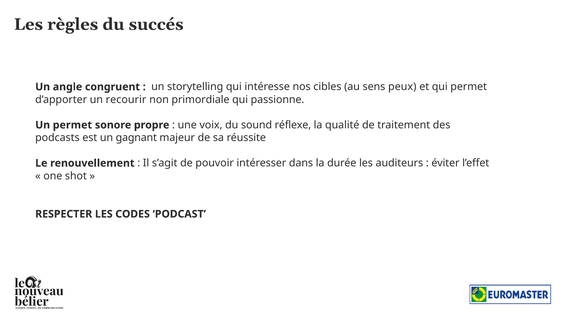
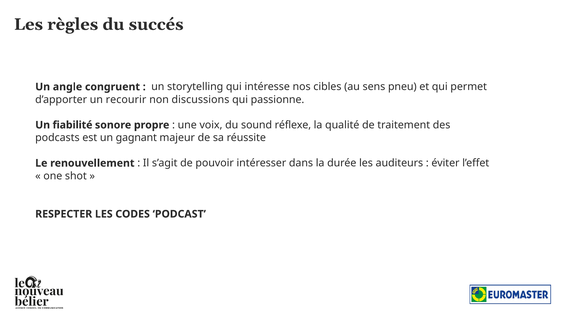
peux: peux -> pneu
primordiale: primordiale -> discussions
Un permet: permet -> fiabilité
